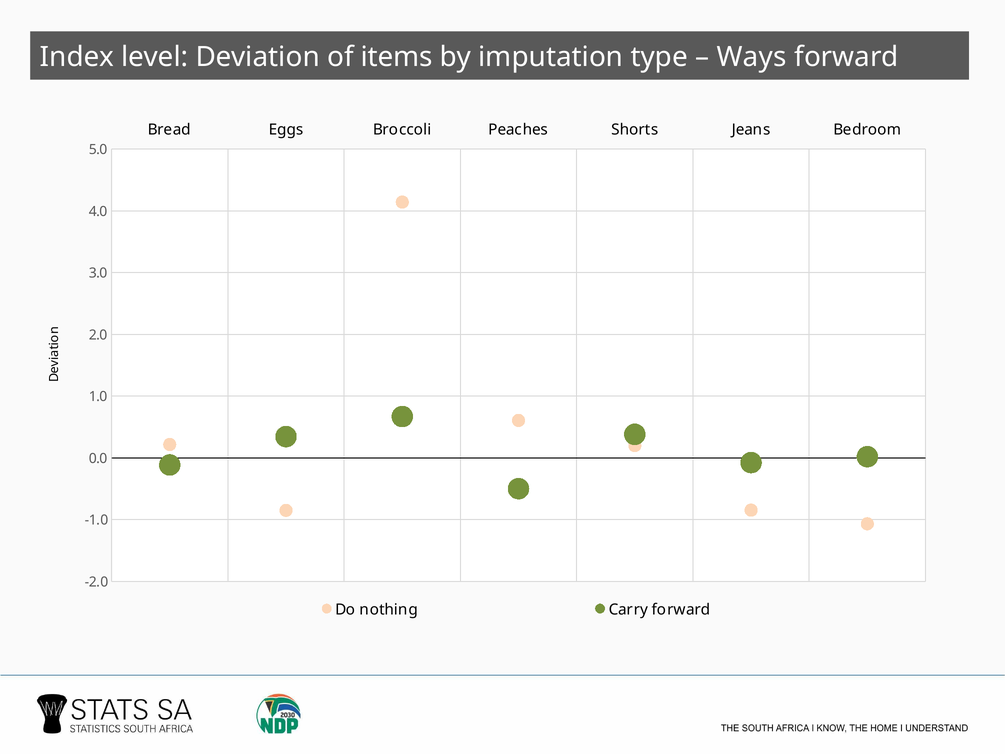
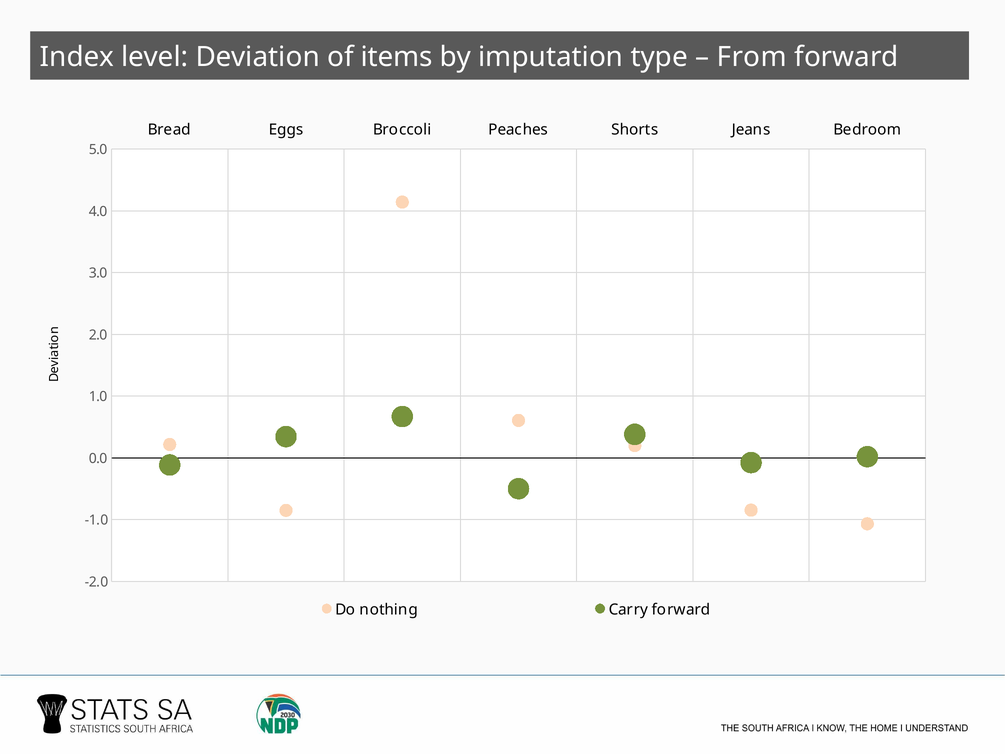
Ways: Ways -> From
